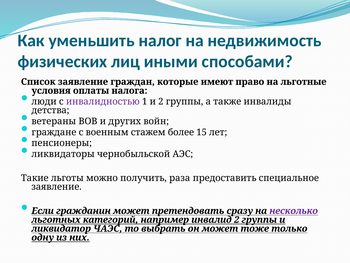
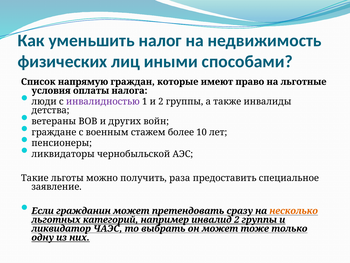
Список заявление: заявление -> напрямую
15: 15 -> 10
несколько colour: purple -> orange
